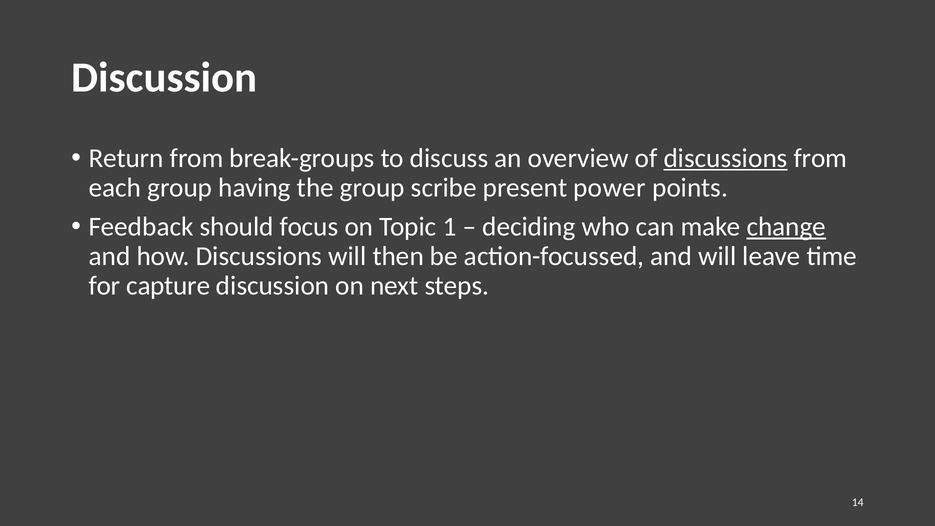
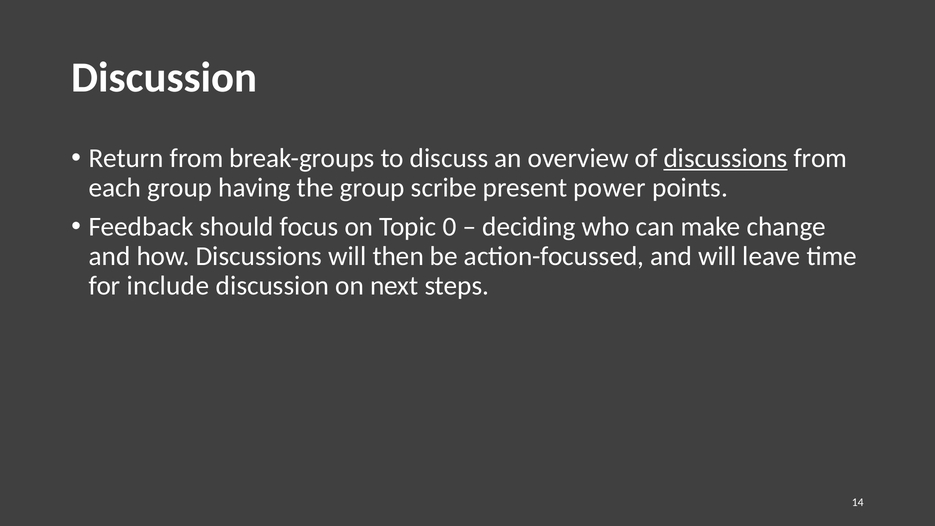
1: 1 -> 0
change underline: present -> none
capture: capture -> include
